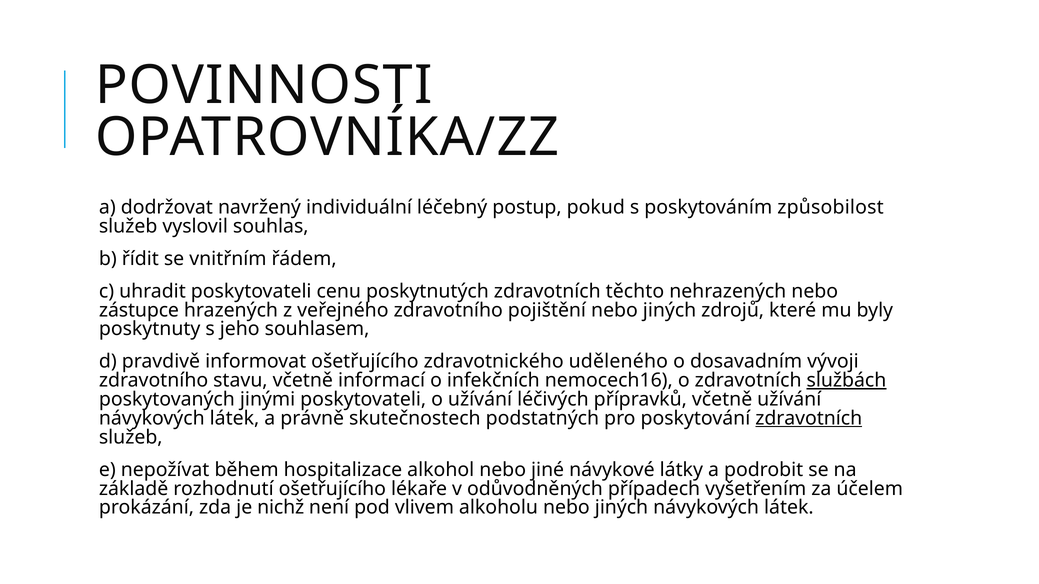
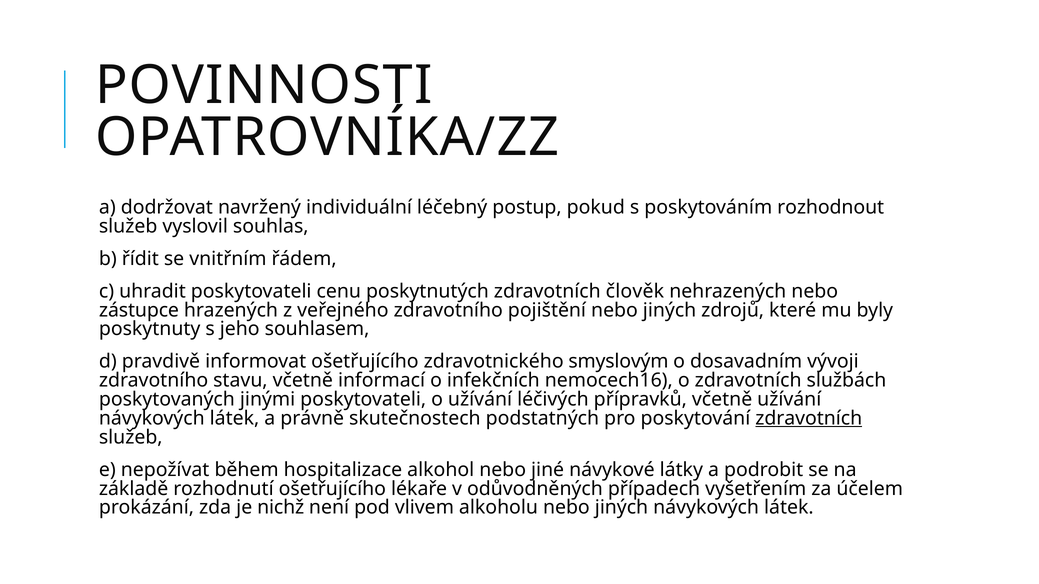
způsobilost: způsobilost -> rozhodnout
těchto: těchto -> člověk
uděleného: uděleného -> smyslovým
službách underline: present -> none
